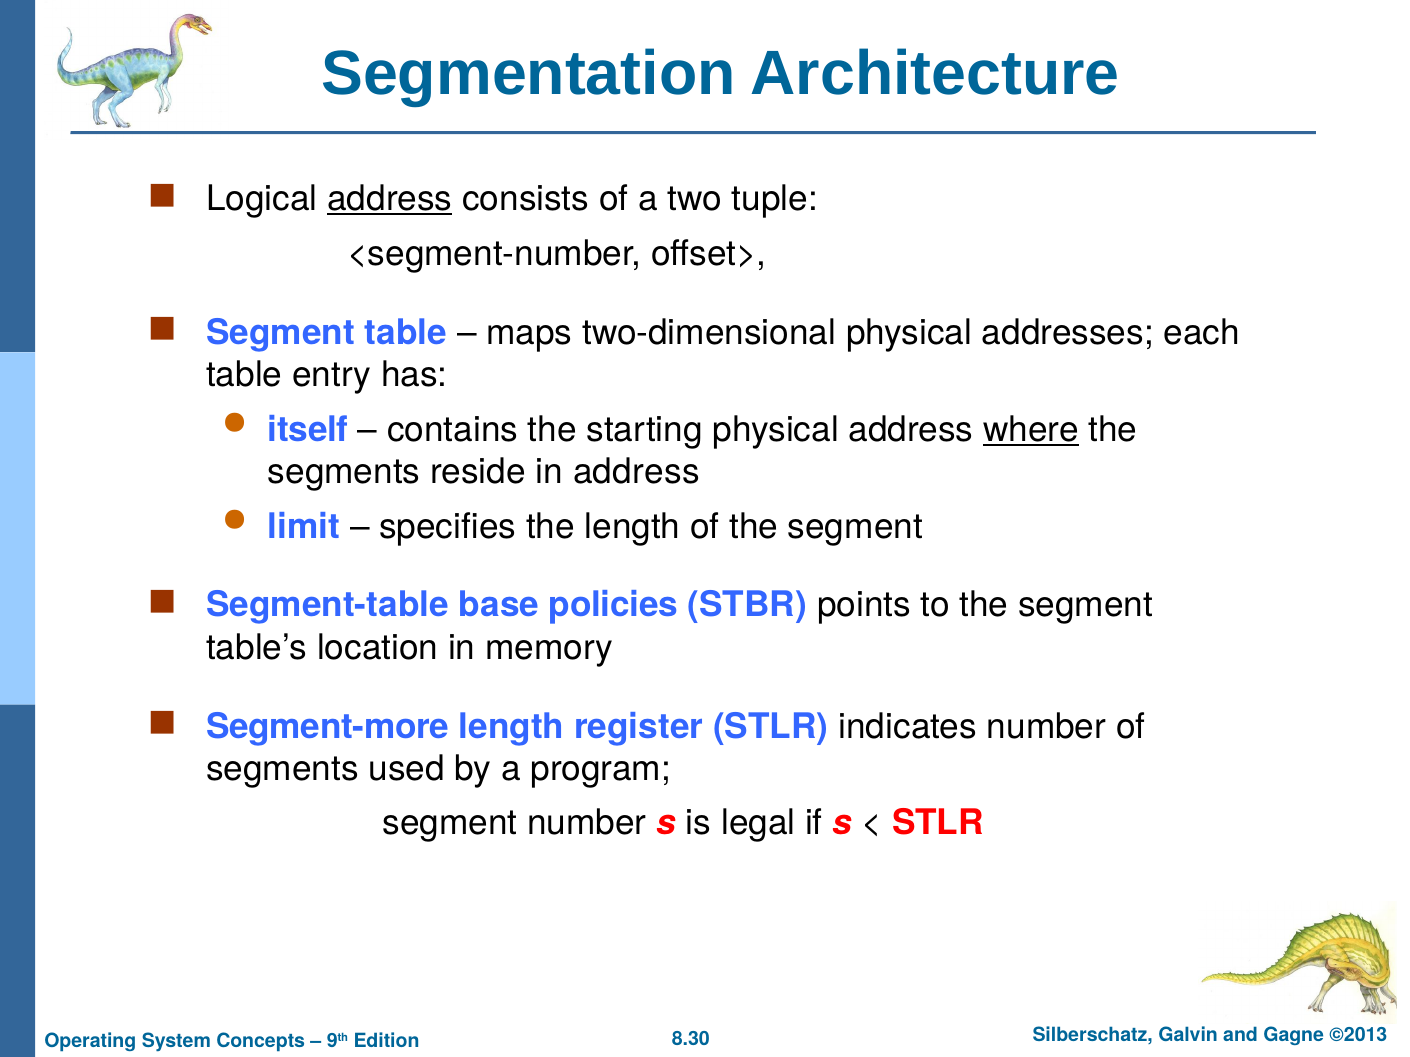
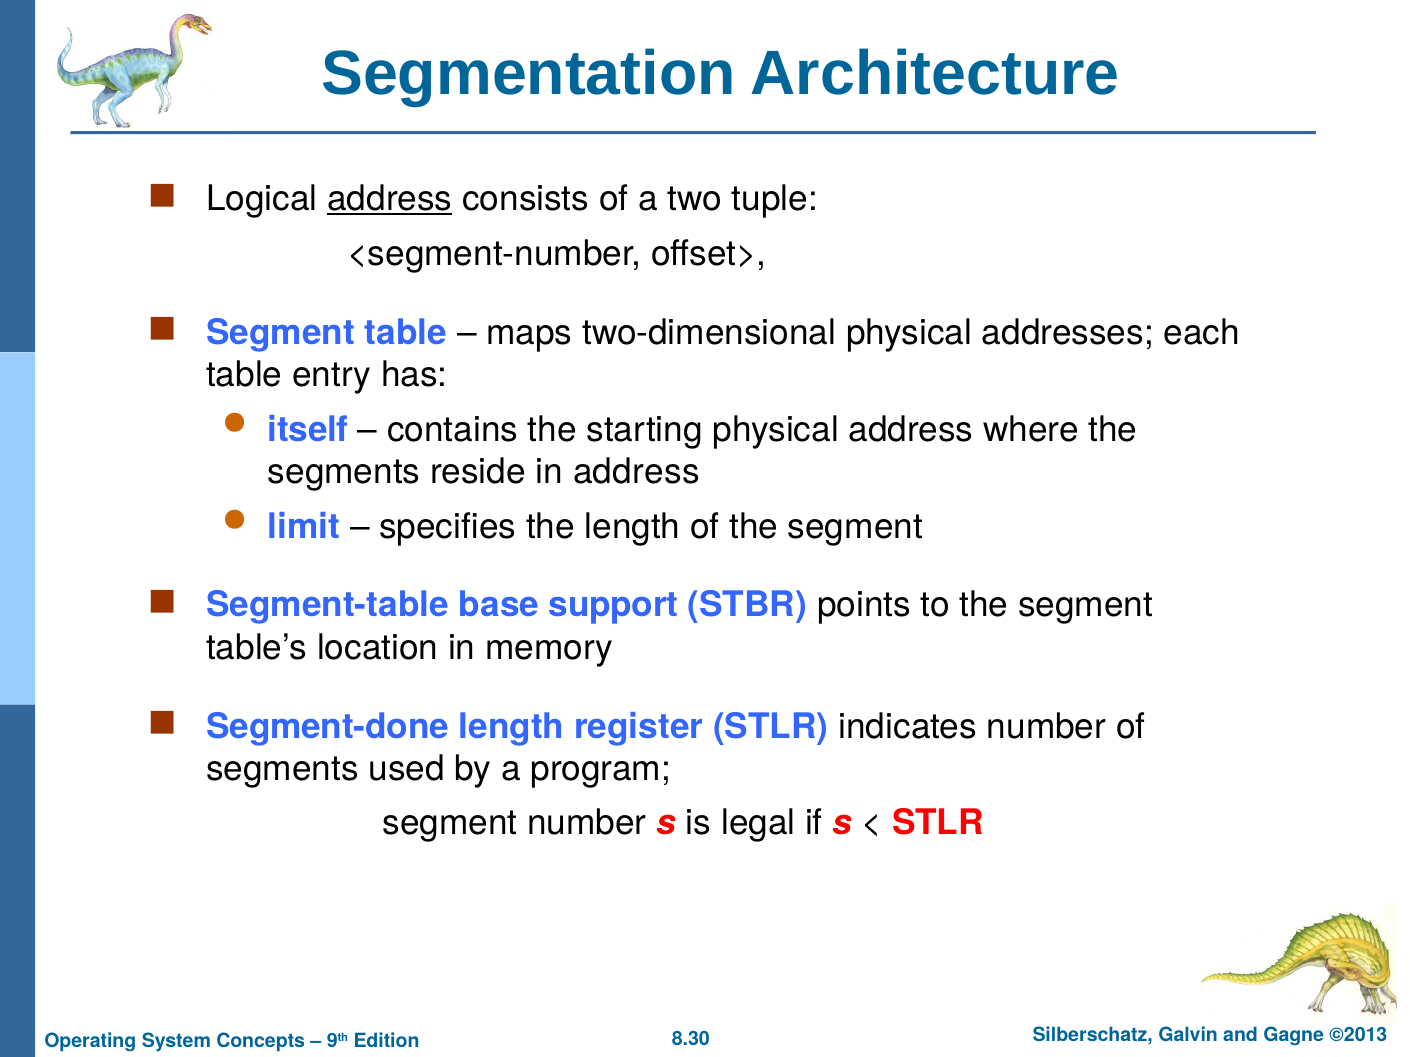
where underline: present -> none
policies: policies -> support
Segment-more: Segment-more -> Segment-done
